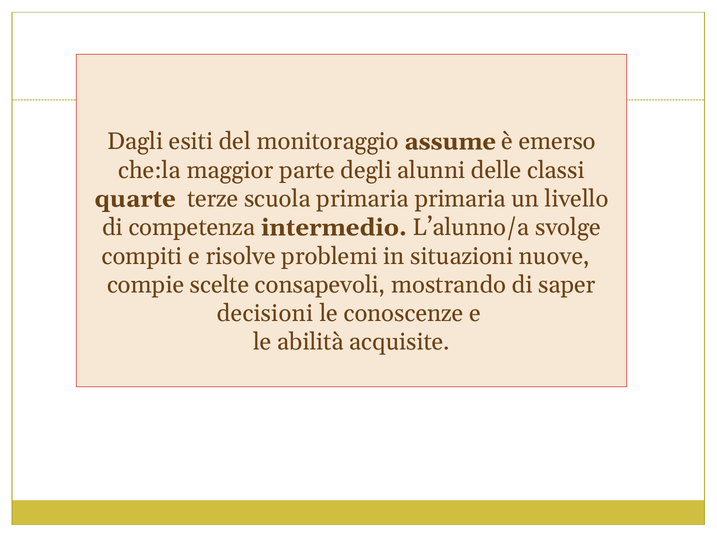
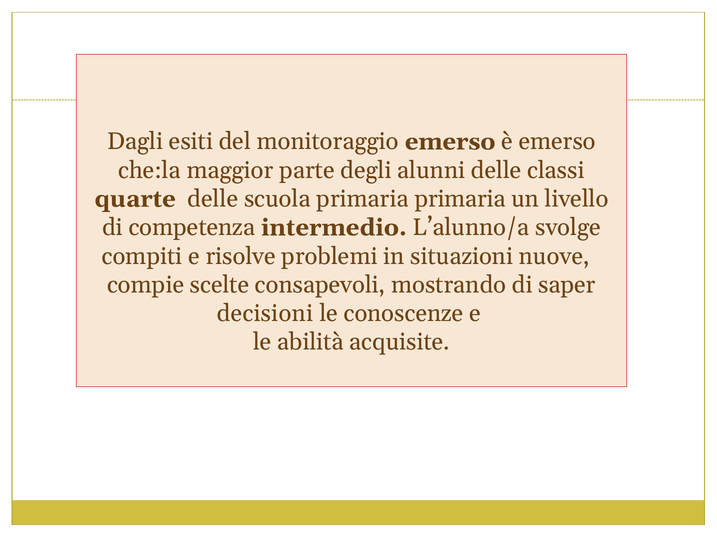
monitoraggio assume: assume -> emerso
quarte terze: terze -> delle
